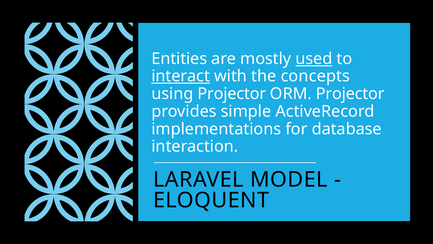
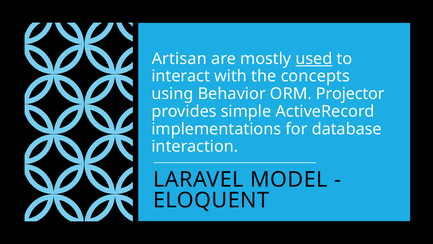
Entities: Entities -> Artisan
interact underline: present -> none
using Projector: Projector -> Behavior
